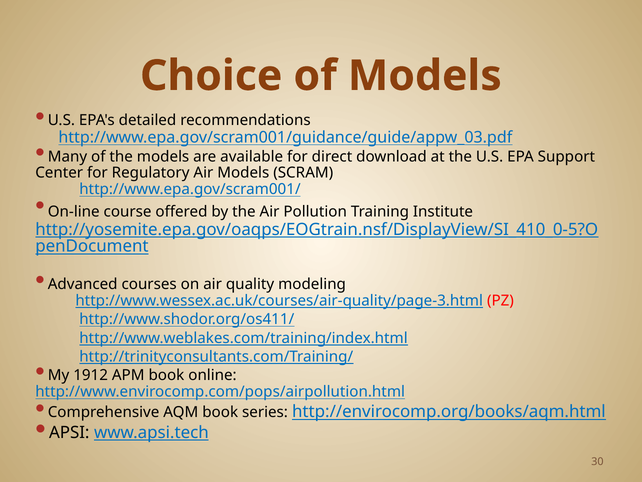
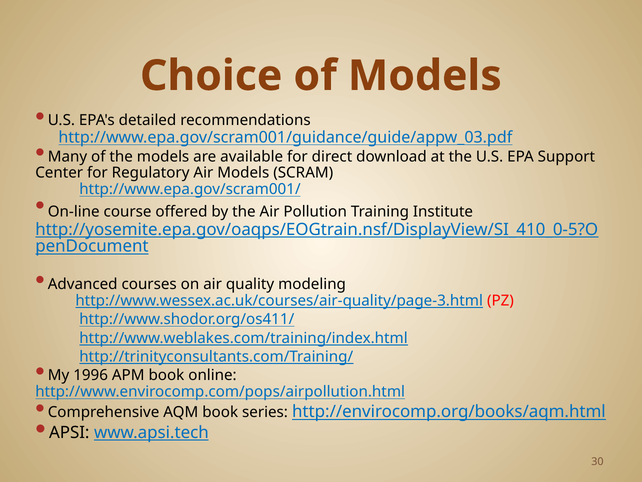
1912: 1912 -> 1996
